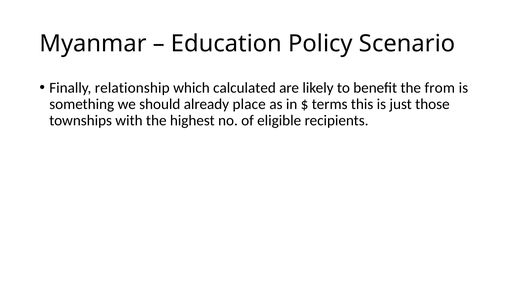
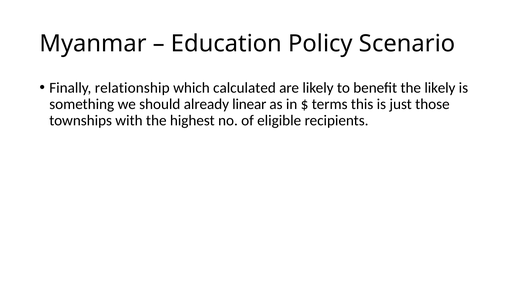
the from: from -> likely
place: place -> linear
